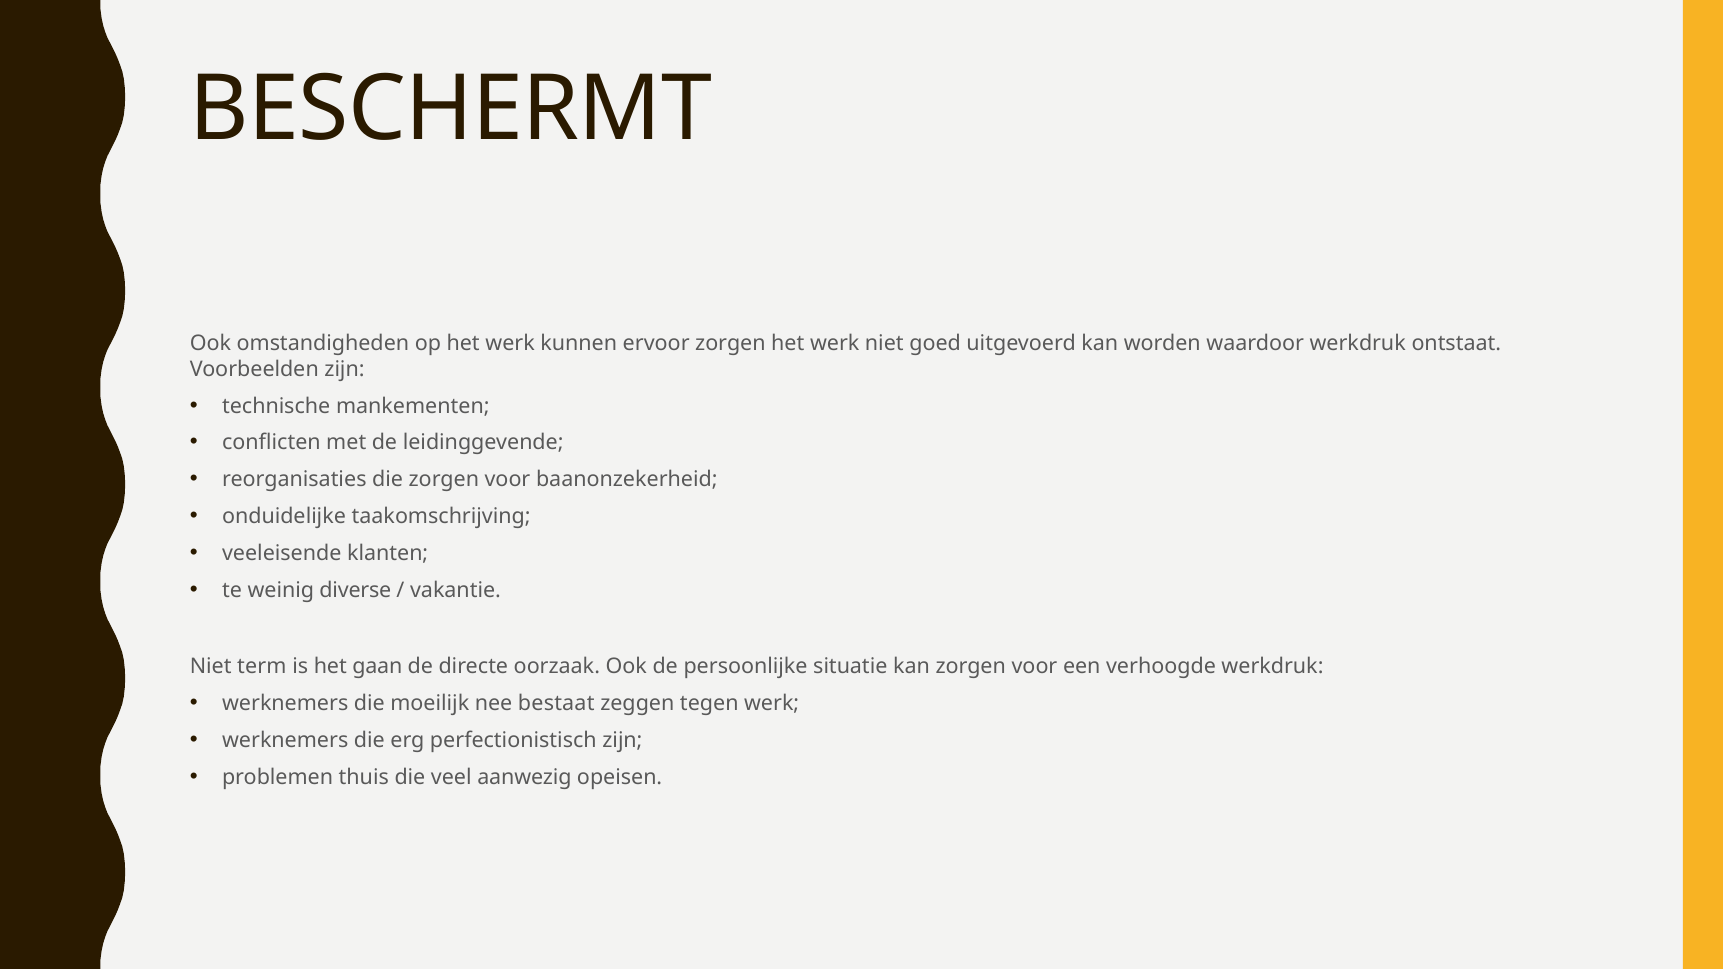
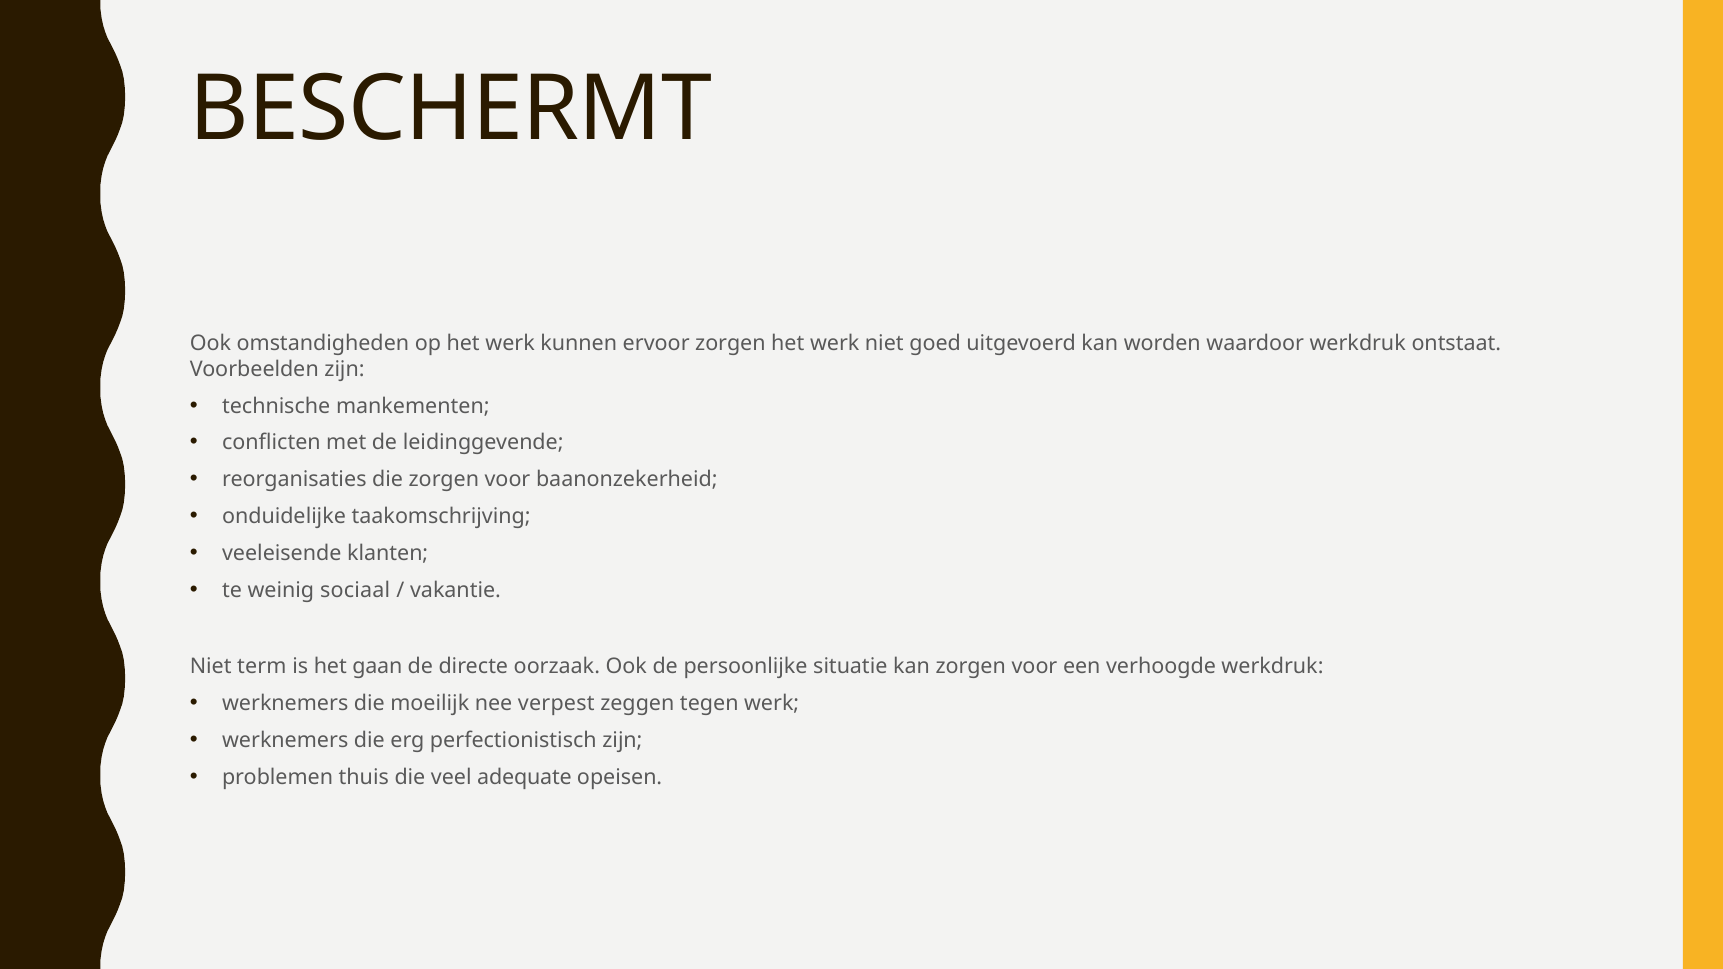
diverse: diverse -> sociaal
bestaat: bestaat -> verpest
aanwezig: aanwezig -> adequate
